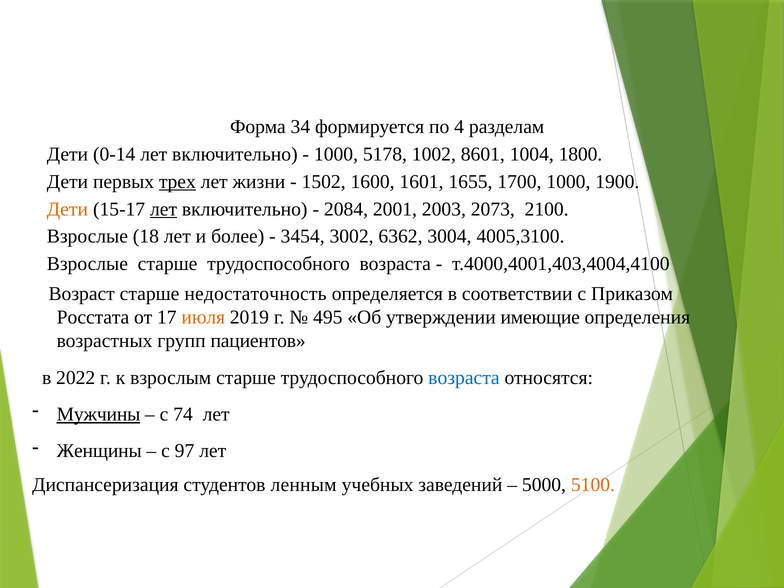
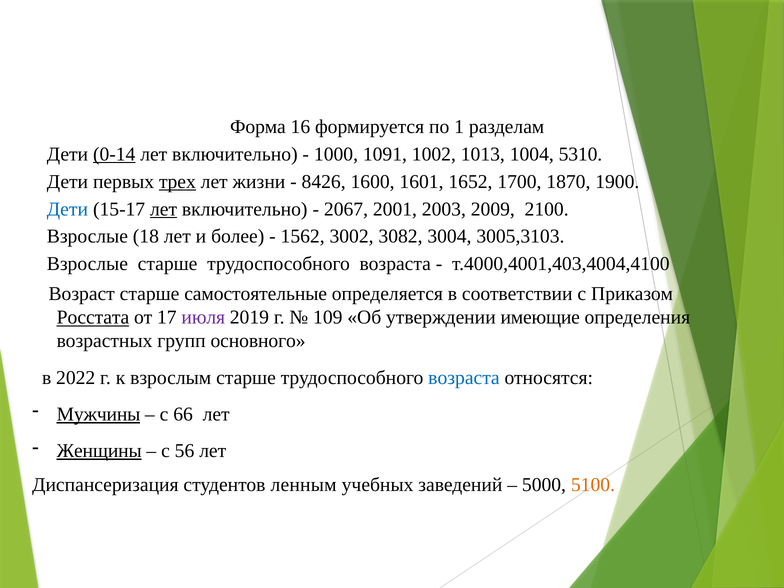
34: 34 -> 16
4: 4 -> 1
0-14 underline: none -> present
5178: 5178 -> 1091
8601: 8601 -> 1013
1800: 1800 -> 5310
1502: 1502 -> 8426
1655: 1655 -> 1652
1700 1000: 1000 -> 1870
Дети at (67, 209) colour: orange -> blue
2084: 2084 -> 2067
2073: 2073 -> 2009
3454: 3454 -> 1562
6362: 6362 -> 3082
4005,3100: 4005,3100 -> 3005,3103
недостаточность: недостаточность -> самостоятельные
Росстата underline: none -> present
июля colour: orange -> purple
495: 495 -> 109
пациентов: пациентов -> основного
74: 74 -> 66
Женщины underline: none -> present
97: 97 -> 56
